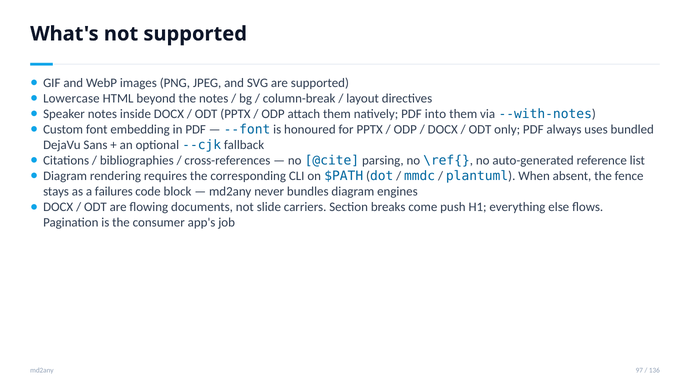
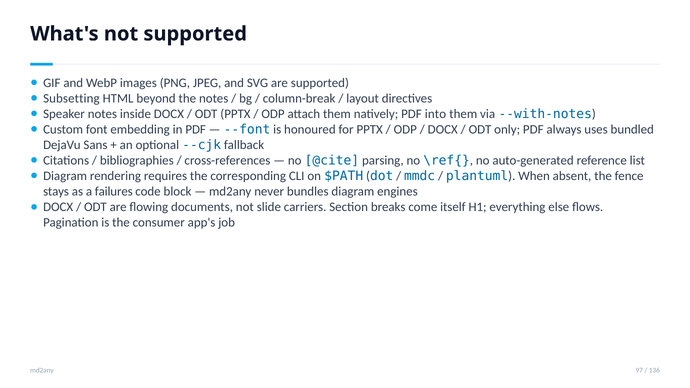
Lowercase: Lowercase -> Subsetting
push: push -> itself
